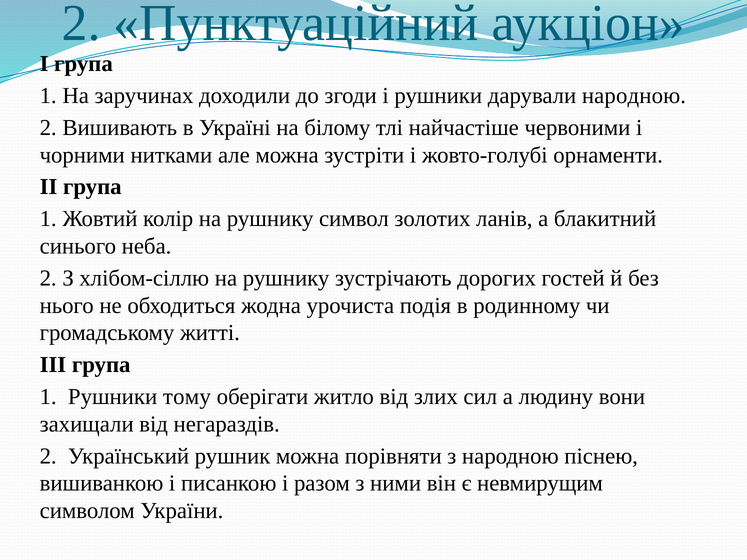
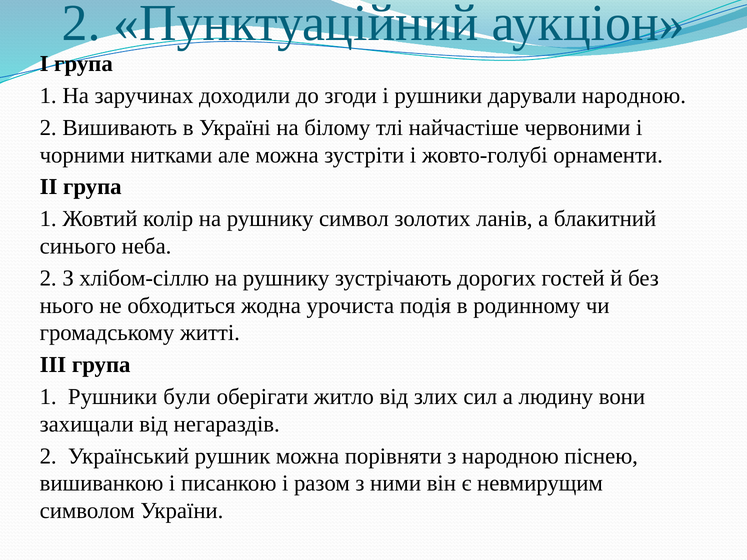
тому: тому -> були
